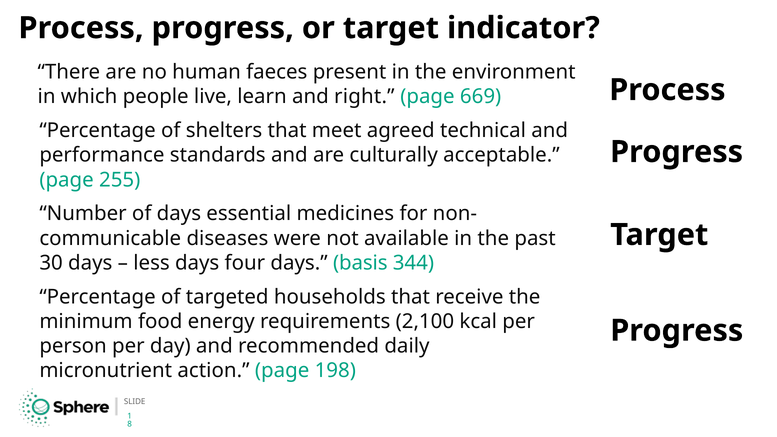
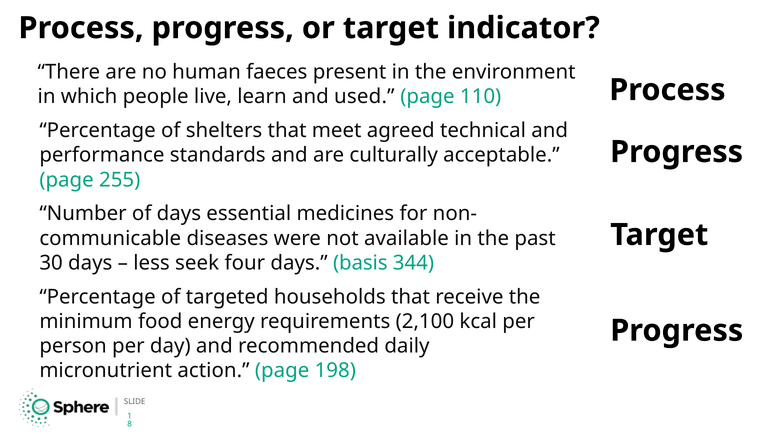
right: right -> used
669: 669 -> 110
less days: days -> seek
